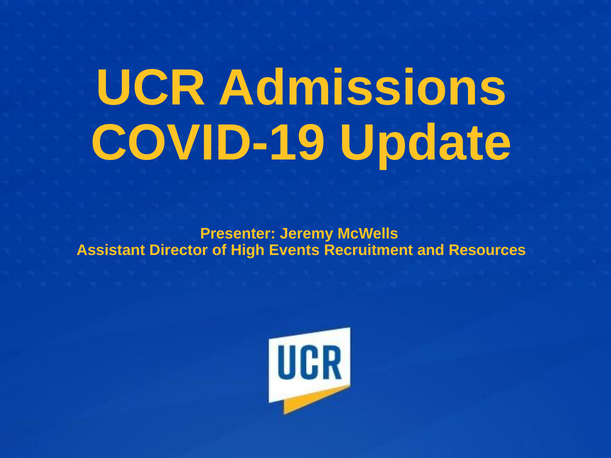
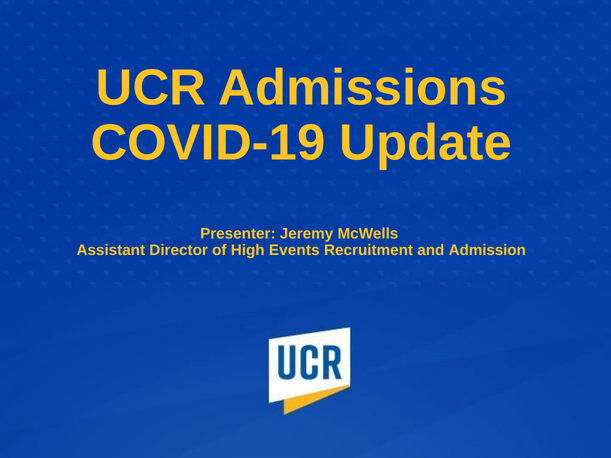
Resources: Resources -> Admission
